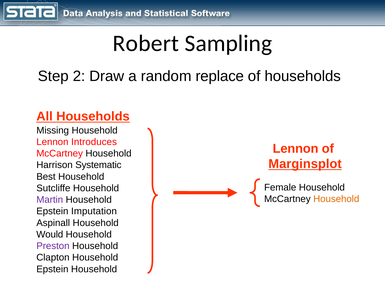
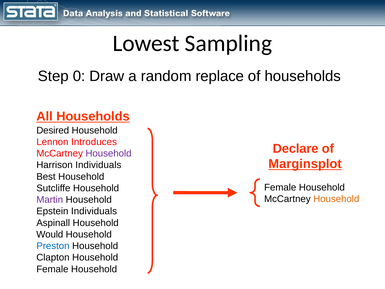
Robert: Robert -> Lowest
2: 2 -> 0
Missing: Missing -> Desired
Lennon at (296, 148): Lennon -> Declare
Household at (109, 153) colour: black -> purple
Harrison Systematic: Systematic -> Individuals
Epstein Imputation: Imputation -> Individuals
Preston colour: purple -> blue
Epstein at (52, 269): Epstein -> Female
